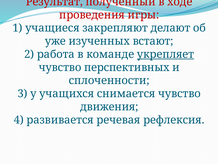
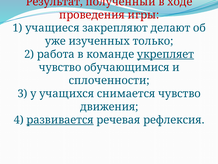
встают: встают -> только
перспективных: перспективных -> обучающимися
развивается underline: none -> present
